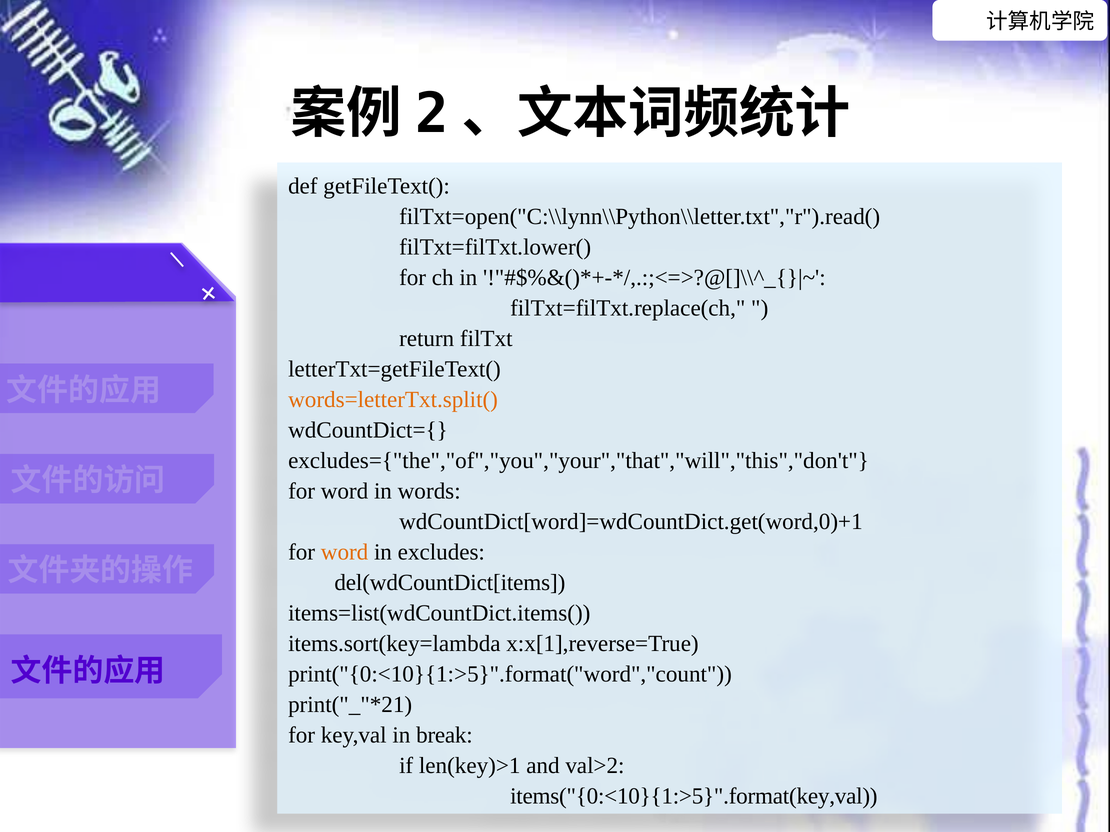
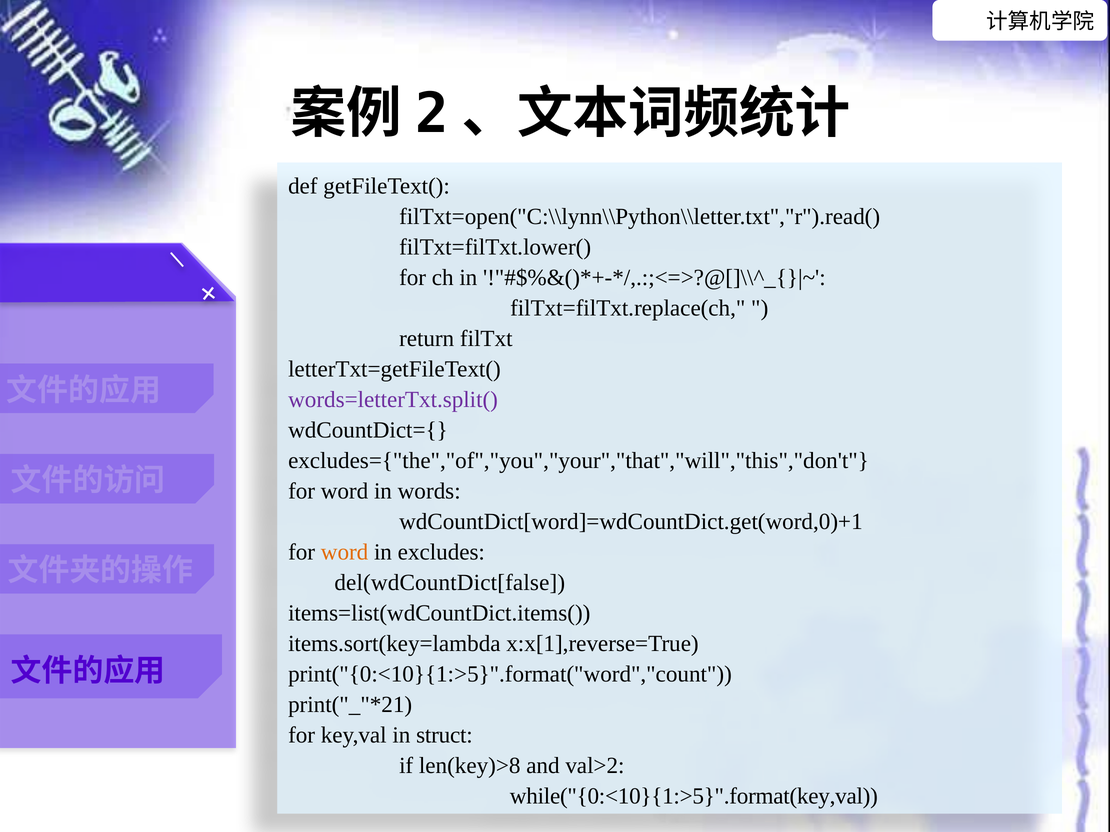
words=letterTxt.split( colour: orange -> purple
del(wdCountDict[items: del(wdCountDict[items -> del(wdCountDict[false
break: break -> struct
len(key)>1: len(key)>1 -> len(key)>8
items("{0:<10}{1:>5}".format(key,val: items("{0:<10}{1:>5}".format(key,val -> while("{0:<10}{1:>5}".format(key,val
